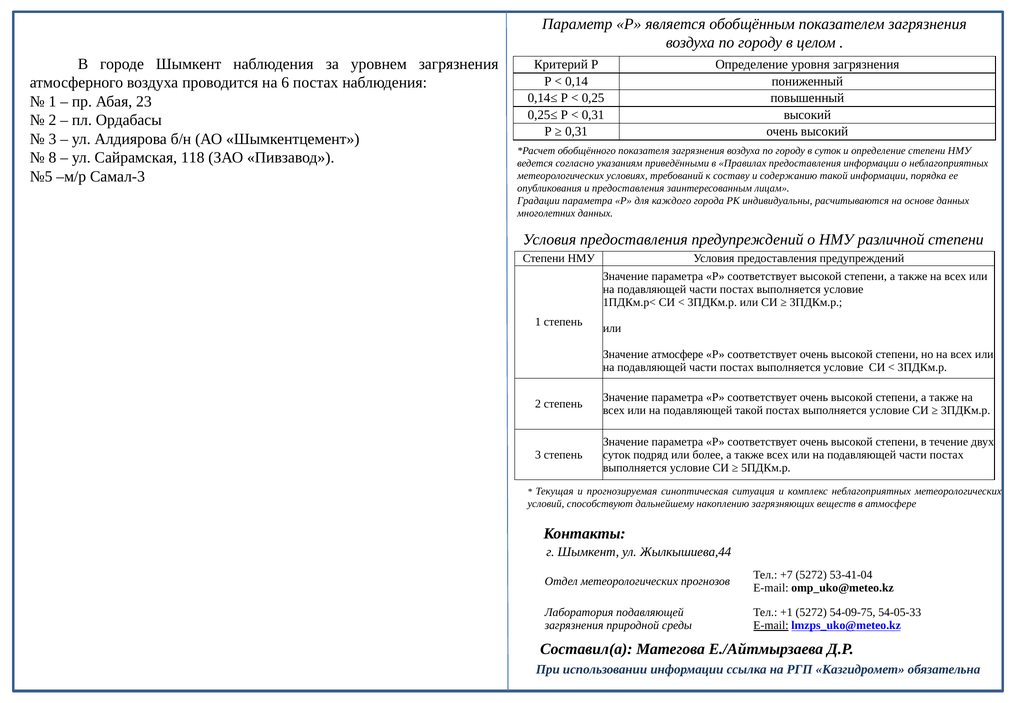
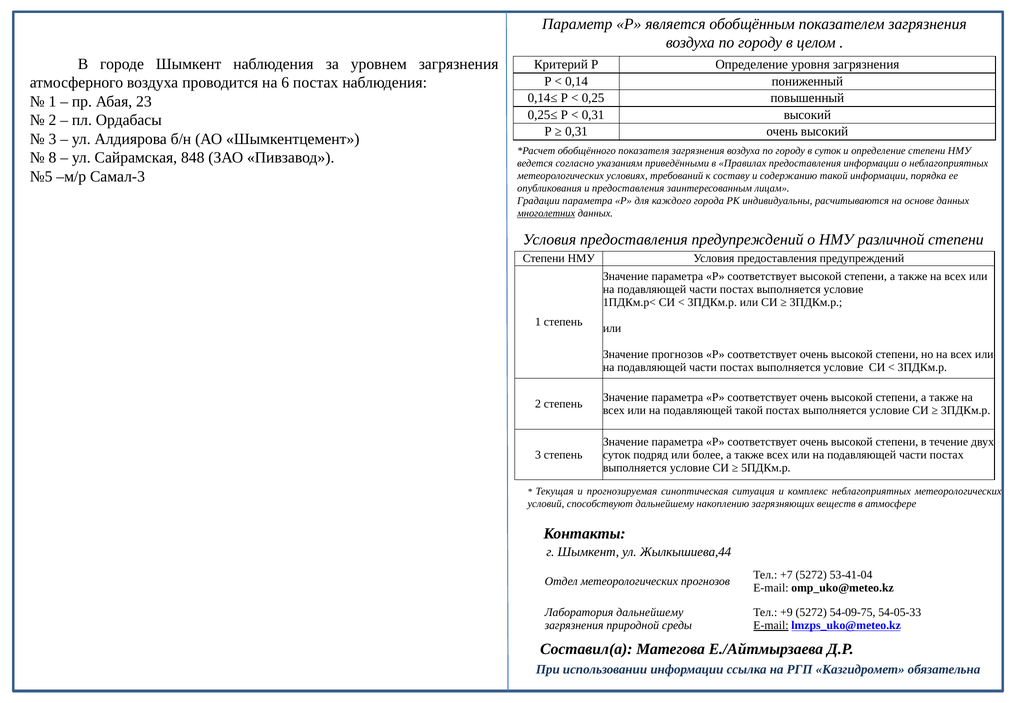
118: 118 -> 848
многолетних underline: none -> present
Значение атмосфере: атмосфере -> прогнозов
Лаборатория подавляющей: подавляющей -> дальнейшему
+1: +1 -> +9
